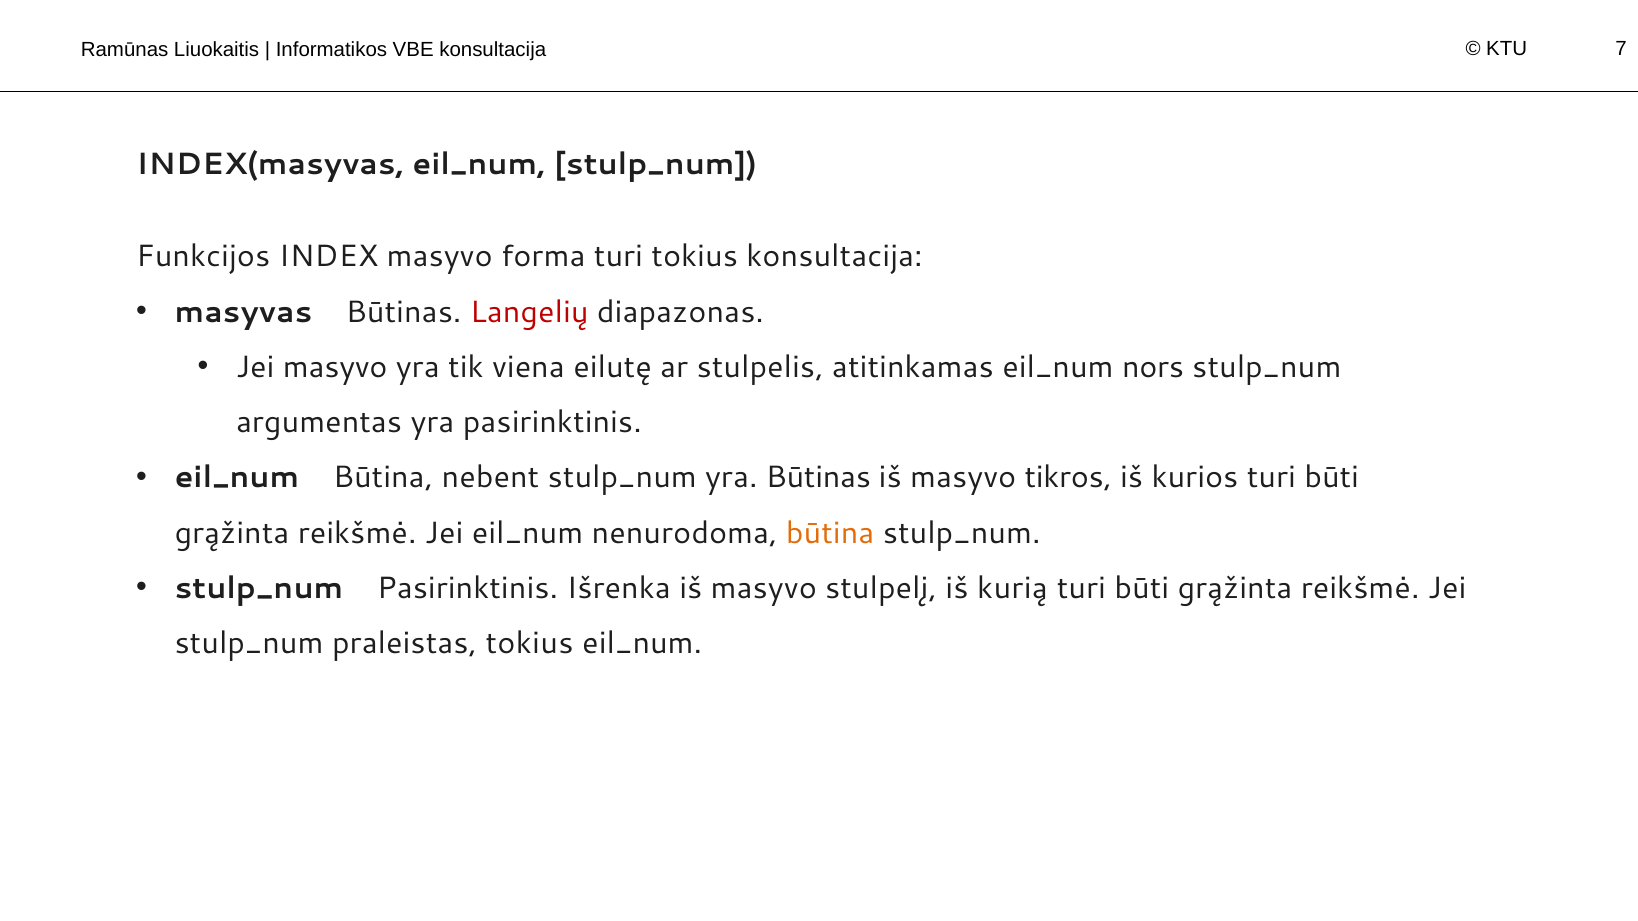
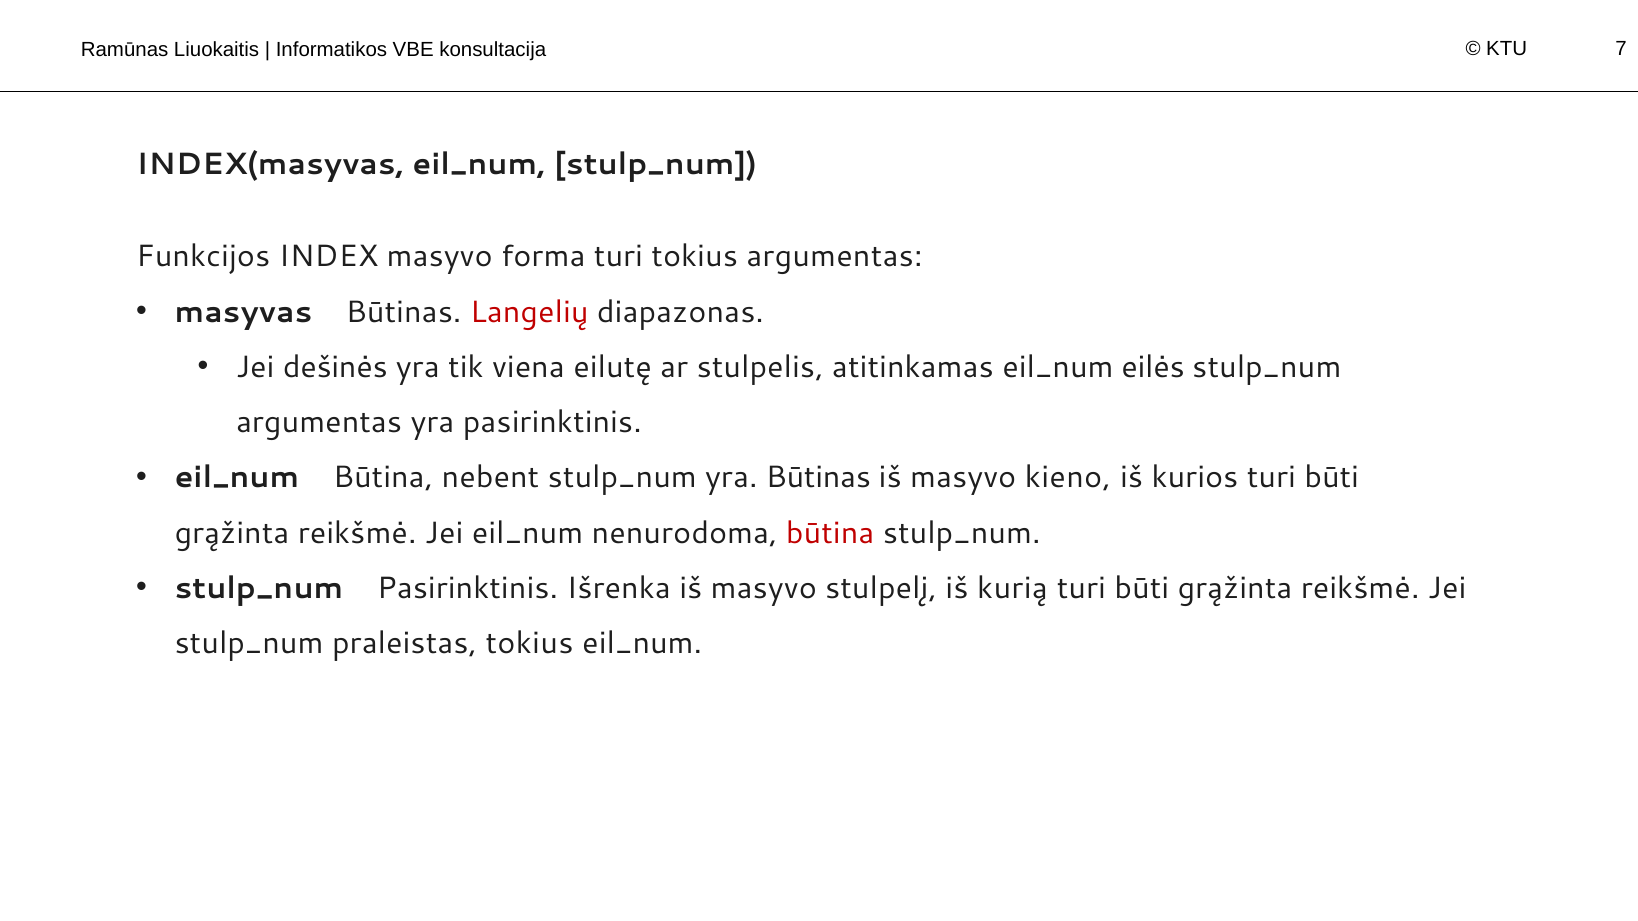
tokius konsultacija: konsultacija -> argumentas
Jei masyvo: masyvo -> dešinės
nors: nors -> eilės
tikros: tikros -> kieno
būtina at (830, 533) colour: orange -> red
